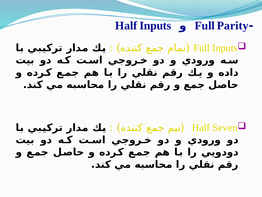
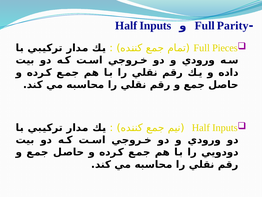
Full Inputs: Inputs -> Pieces
Seven at (225, 127): Seven -> Inputs
